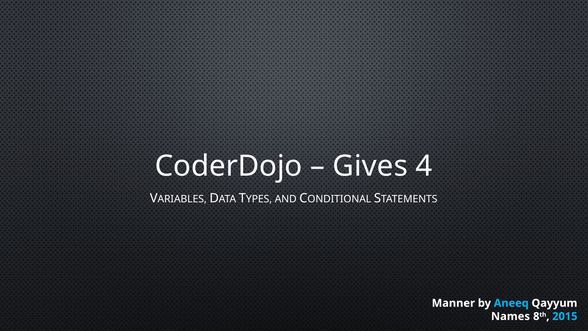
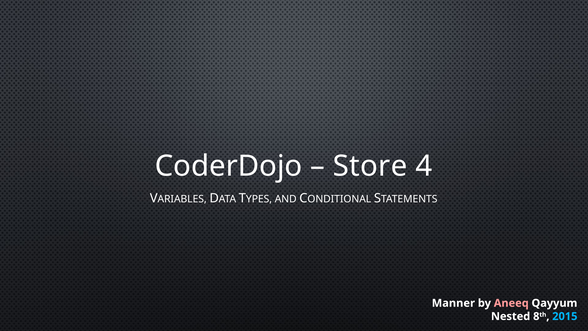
Gives: Gives -> Store
Aneeq colour: light blue -> pink
Names: Names -> Nested
